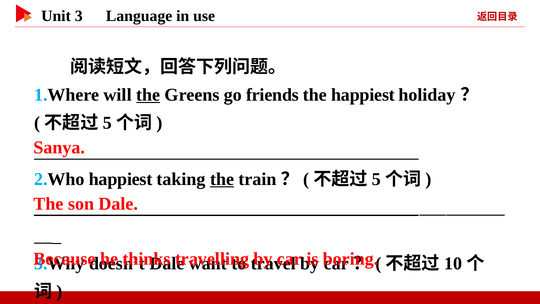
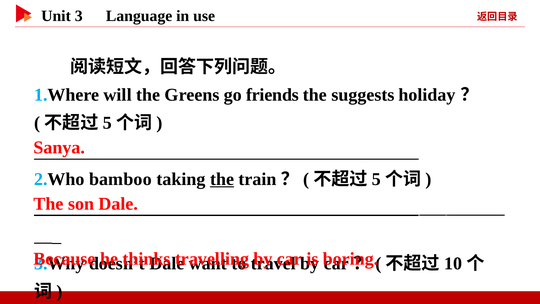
the at (148, 95) underline: present -> none
the happiest: happiest -> suggests
2.Who happiest: happiest -> bamboo
